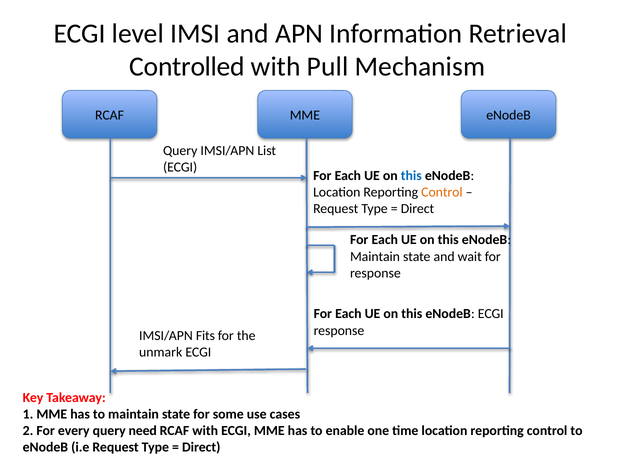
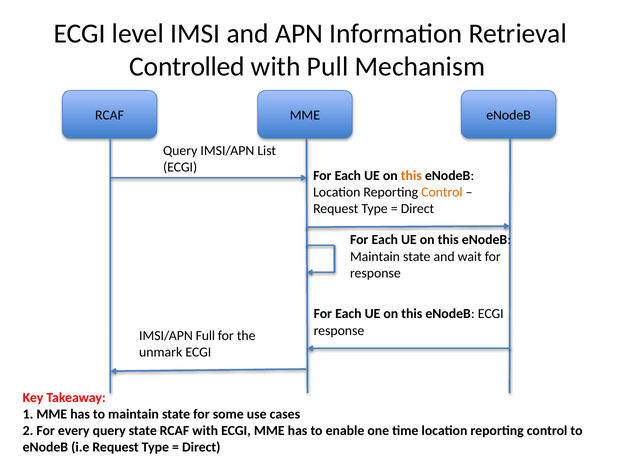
this at (411, 176) colour: blue -> orange
Fits: Fits -> Full
query need: need -> state
